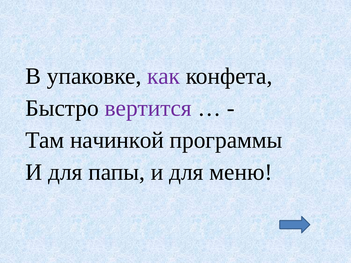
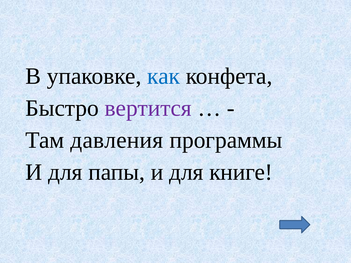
как colour: purple -> blue
начинкой: начинкой -> давления
меню: меню -> книге
